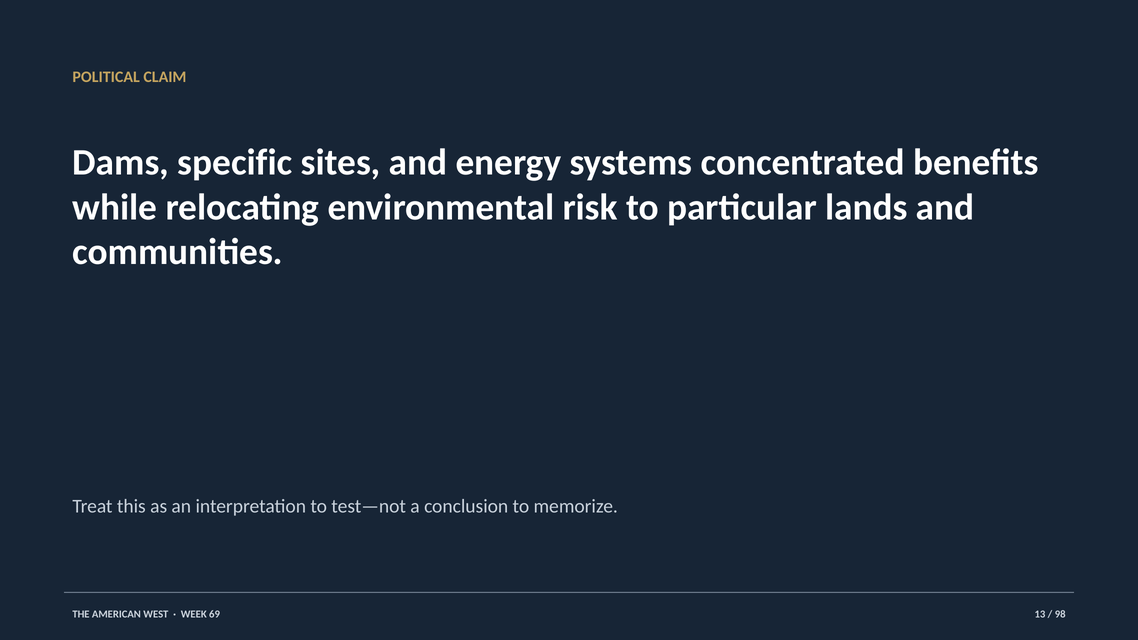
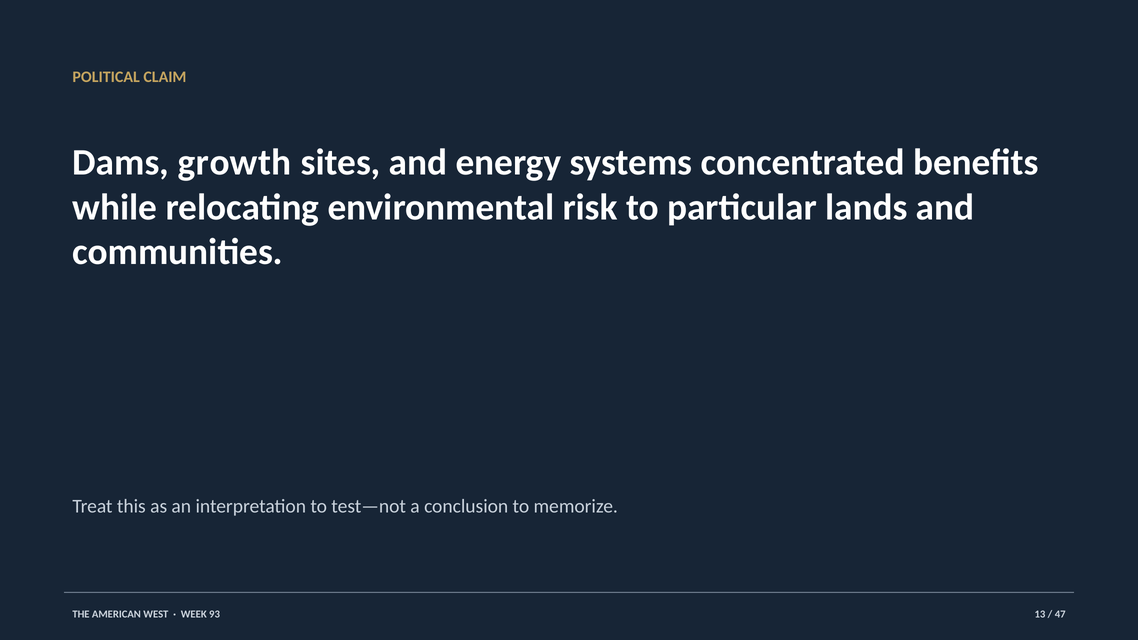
specific: specific -> growth
69: 69 -> 93
98: 98 -> 47
